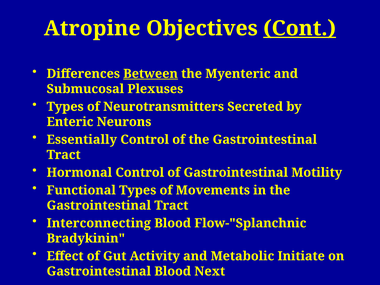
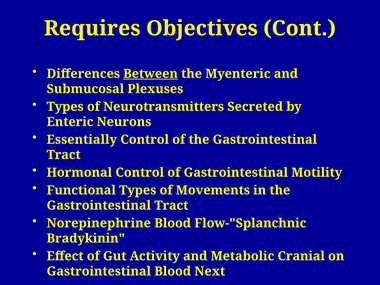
Atropine: Atropine -> Requires
Cont underline: present -> none
Interconnecting: Interconnecting -> Norepinephrine
Initiate: Initiate -> Cranial
